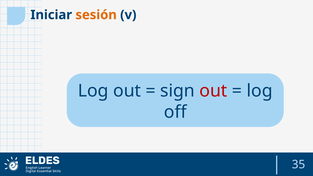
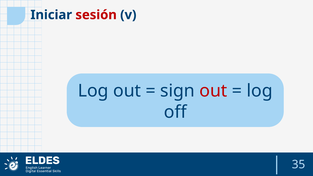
sesión colour: orange -> red
